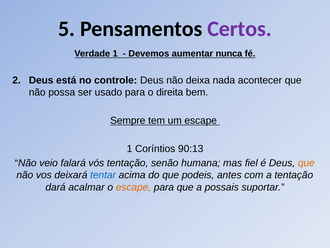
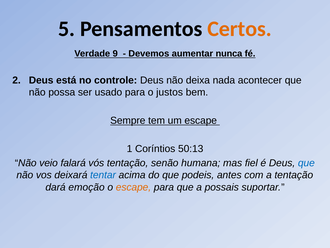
Certos colour: purple -> orange
Verdade 1: 1 -> 9
direita: direita -> justos
90:13: 90:13 -> 50:13
que at (306, 163) colour: orange -> blue
acalmar: acalmar -> emoção
